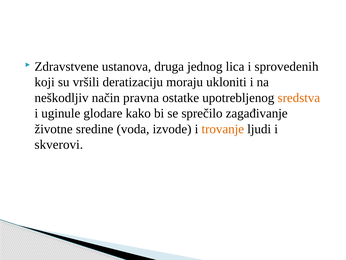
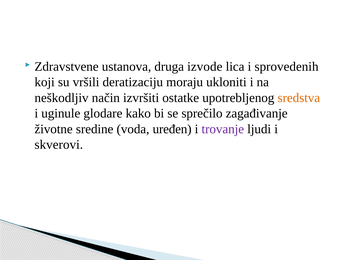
jednog: jednog -> izvode
pravna: pravna -> izvršiti
izvode: izvode -> uređen
trovanje colour: orange -> purple
